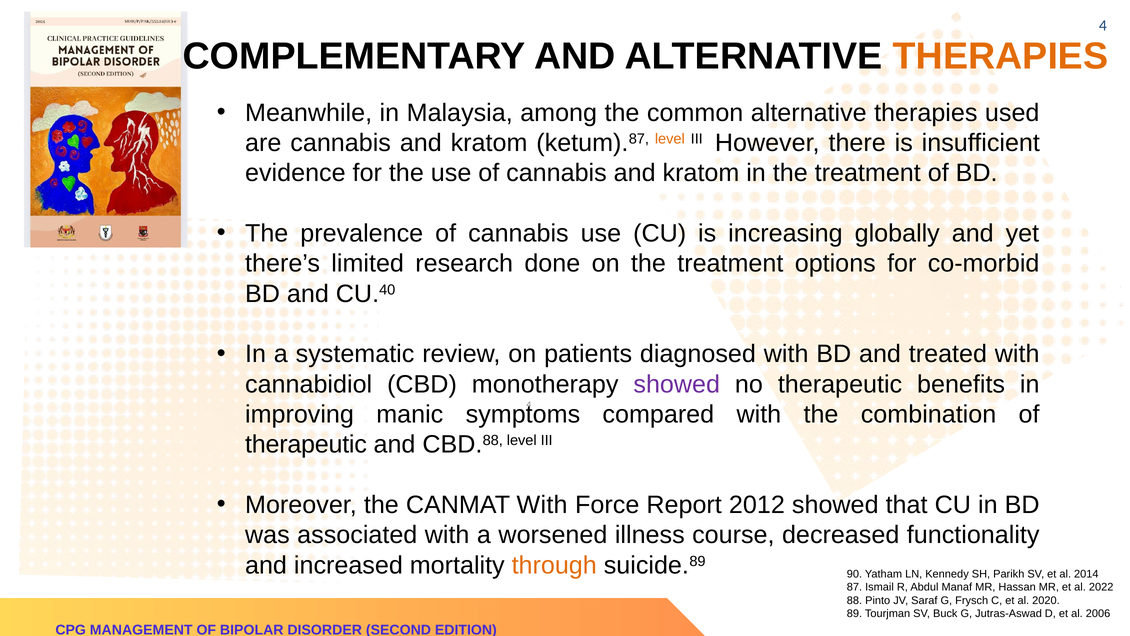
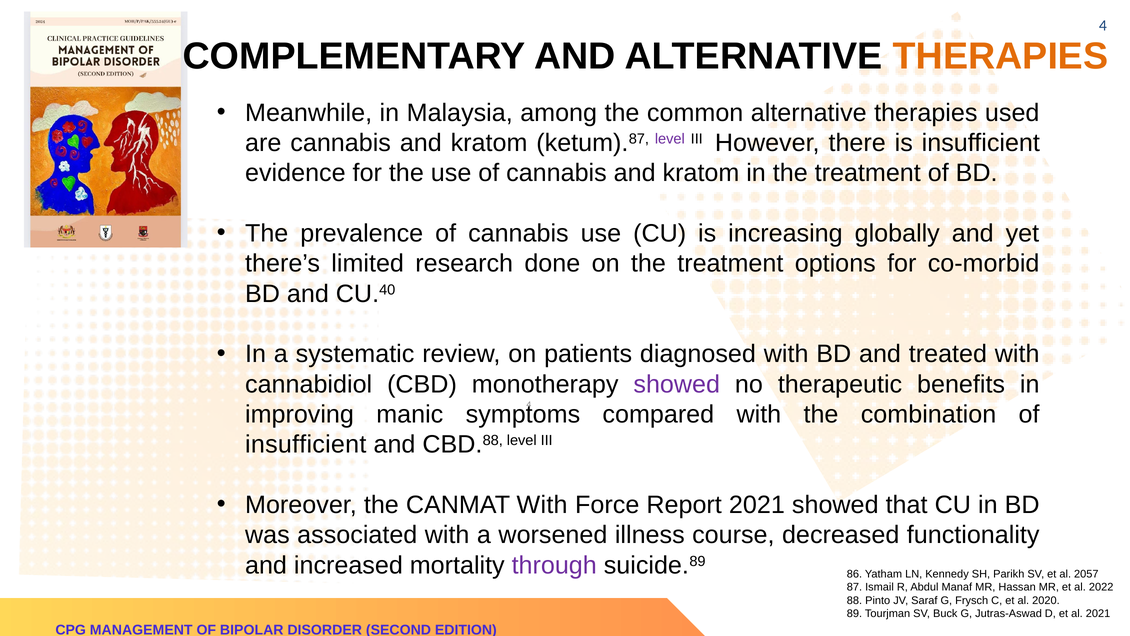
level at (670, 139) colour: orange -> purple
therapeutic at (306, 444): therapeutic -> insufficient
Report 2012: 2012 -> 2021
through colour: orange -> purple
90: 90 -> 86
2014: 2014 -> 2057
al 2006: 2006 -> 2021
